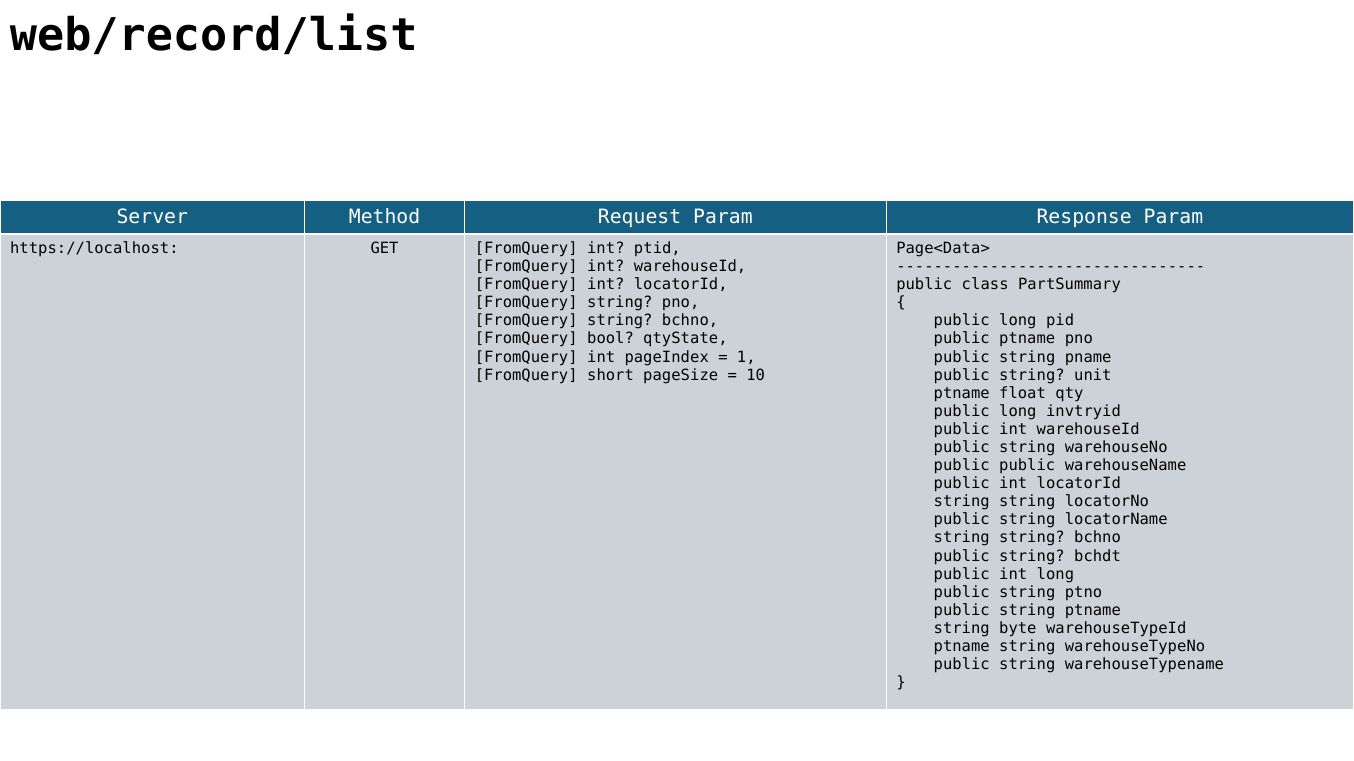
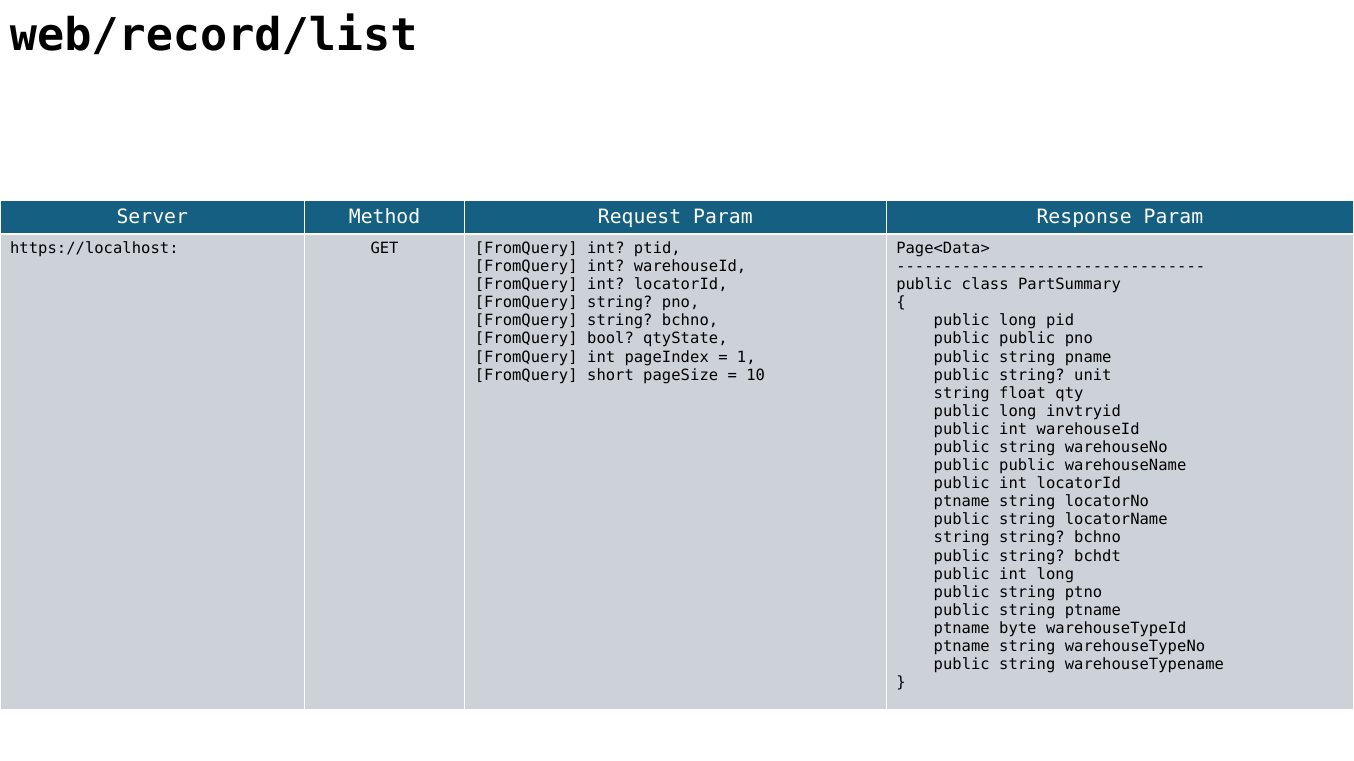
ptname at (1027, 339): ptname -> public
ptname at (962, 393): ptname -> string
string at (962, 502): string -> ptname
string at (962, 629): string -> ptname
